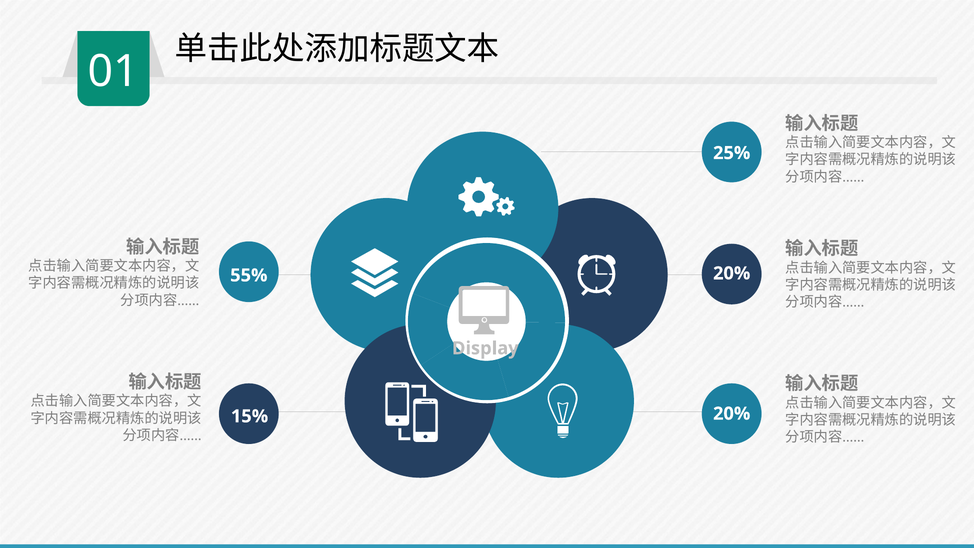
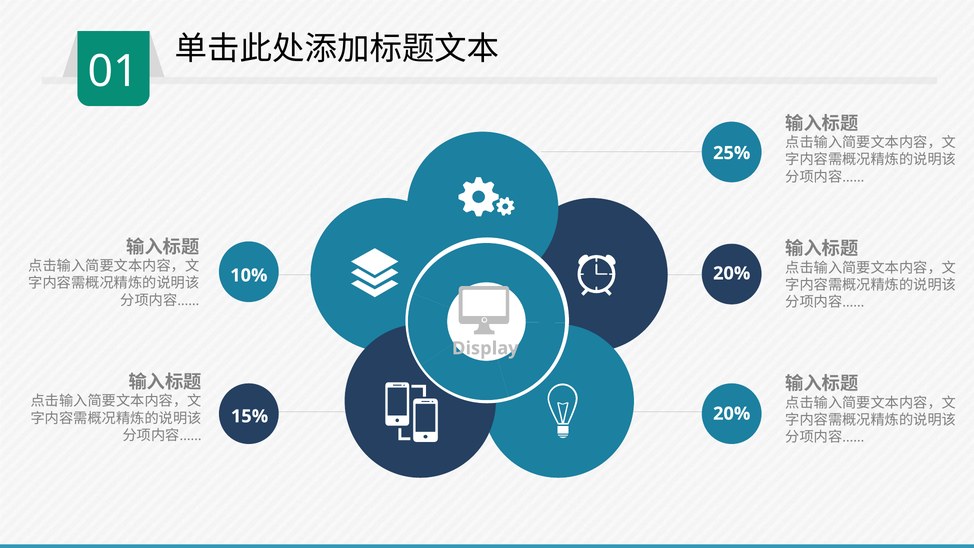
55%: 55% -> 10%
